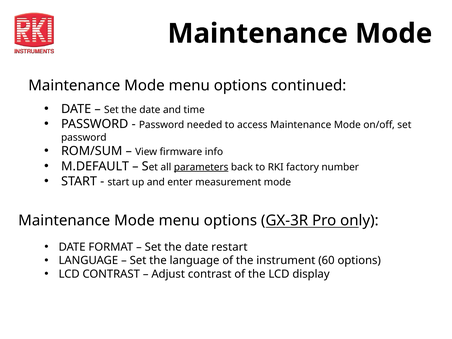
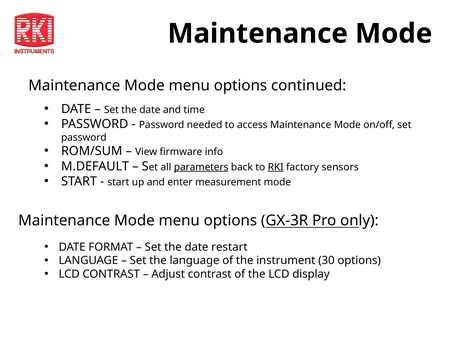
RKI underline: none -> present
number: number -> sensors
60: 60 -> 30
